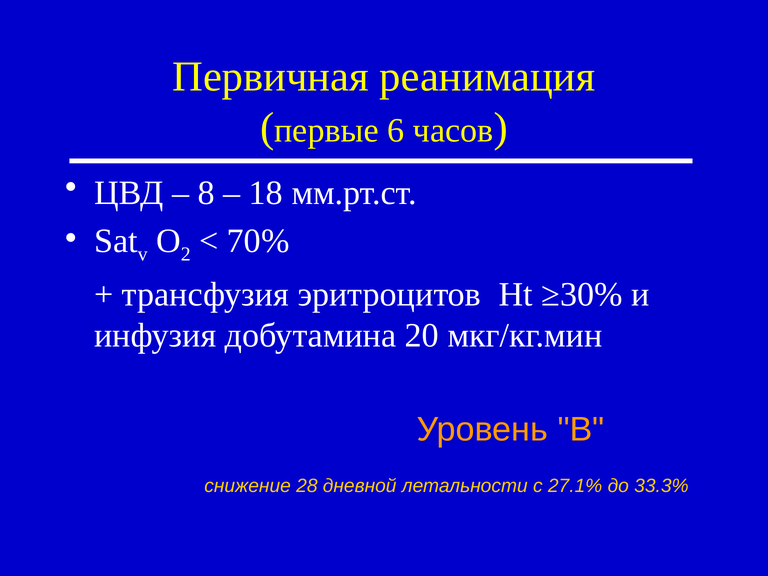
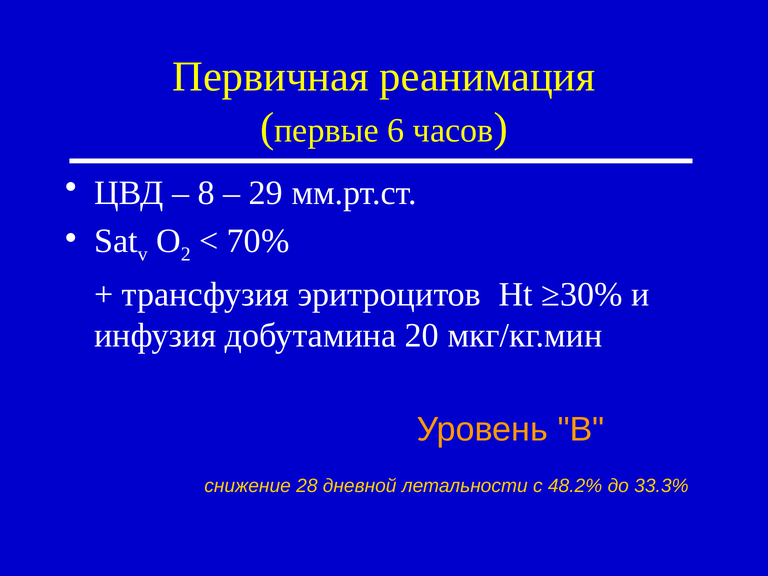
18: 18 -> 29
27.1%: 27.1% -> 48.2%
